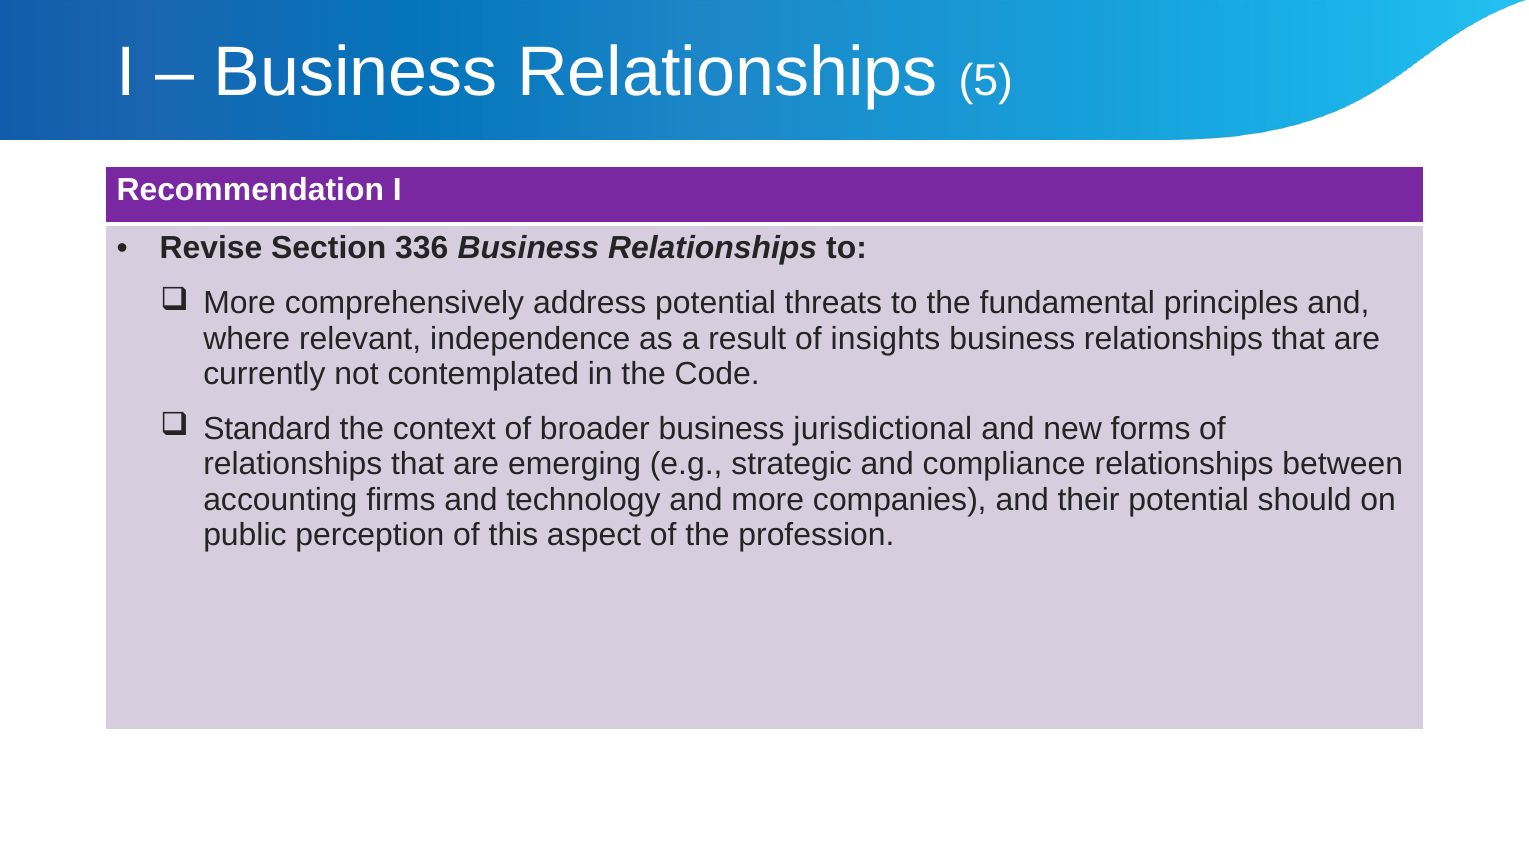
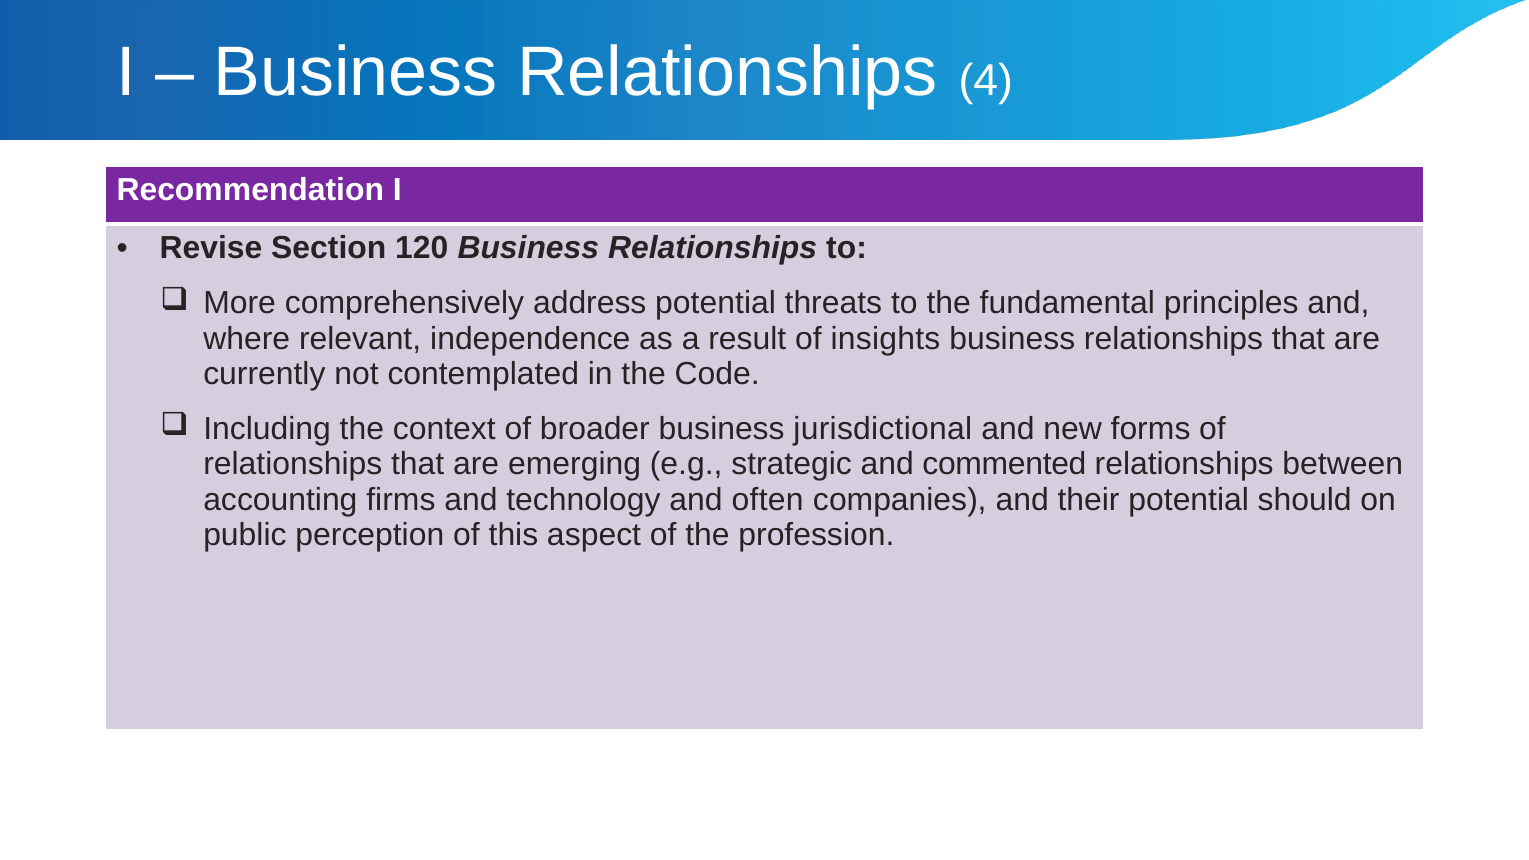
5: 5 -> 4
336: 336 -> 120
Standard: Standard -> Including
compliance: compliance -> commented
and more: more -> often
